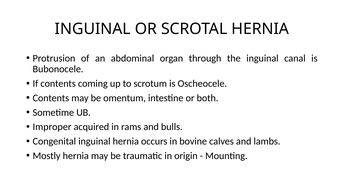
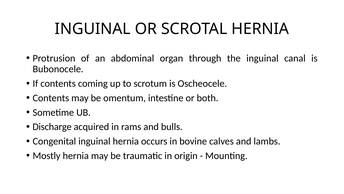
Improper: Improper -> Discharge
